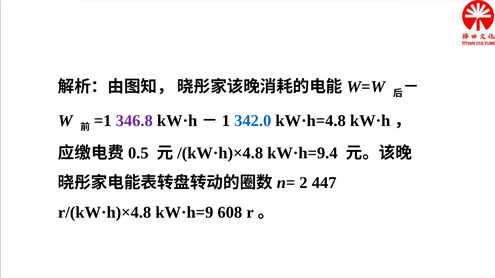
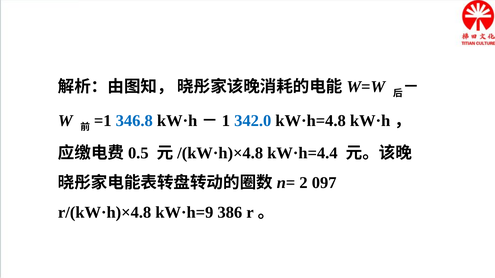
346.8 colour: purple -> blue
kW·h=9.4: kW·h=9.4 -> kW·h=4.4
447: 447 -> 097
608: 608 -> 386
